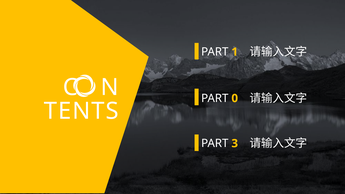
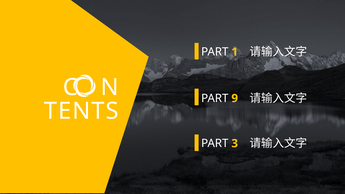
0: 0 -> 9
